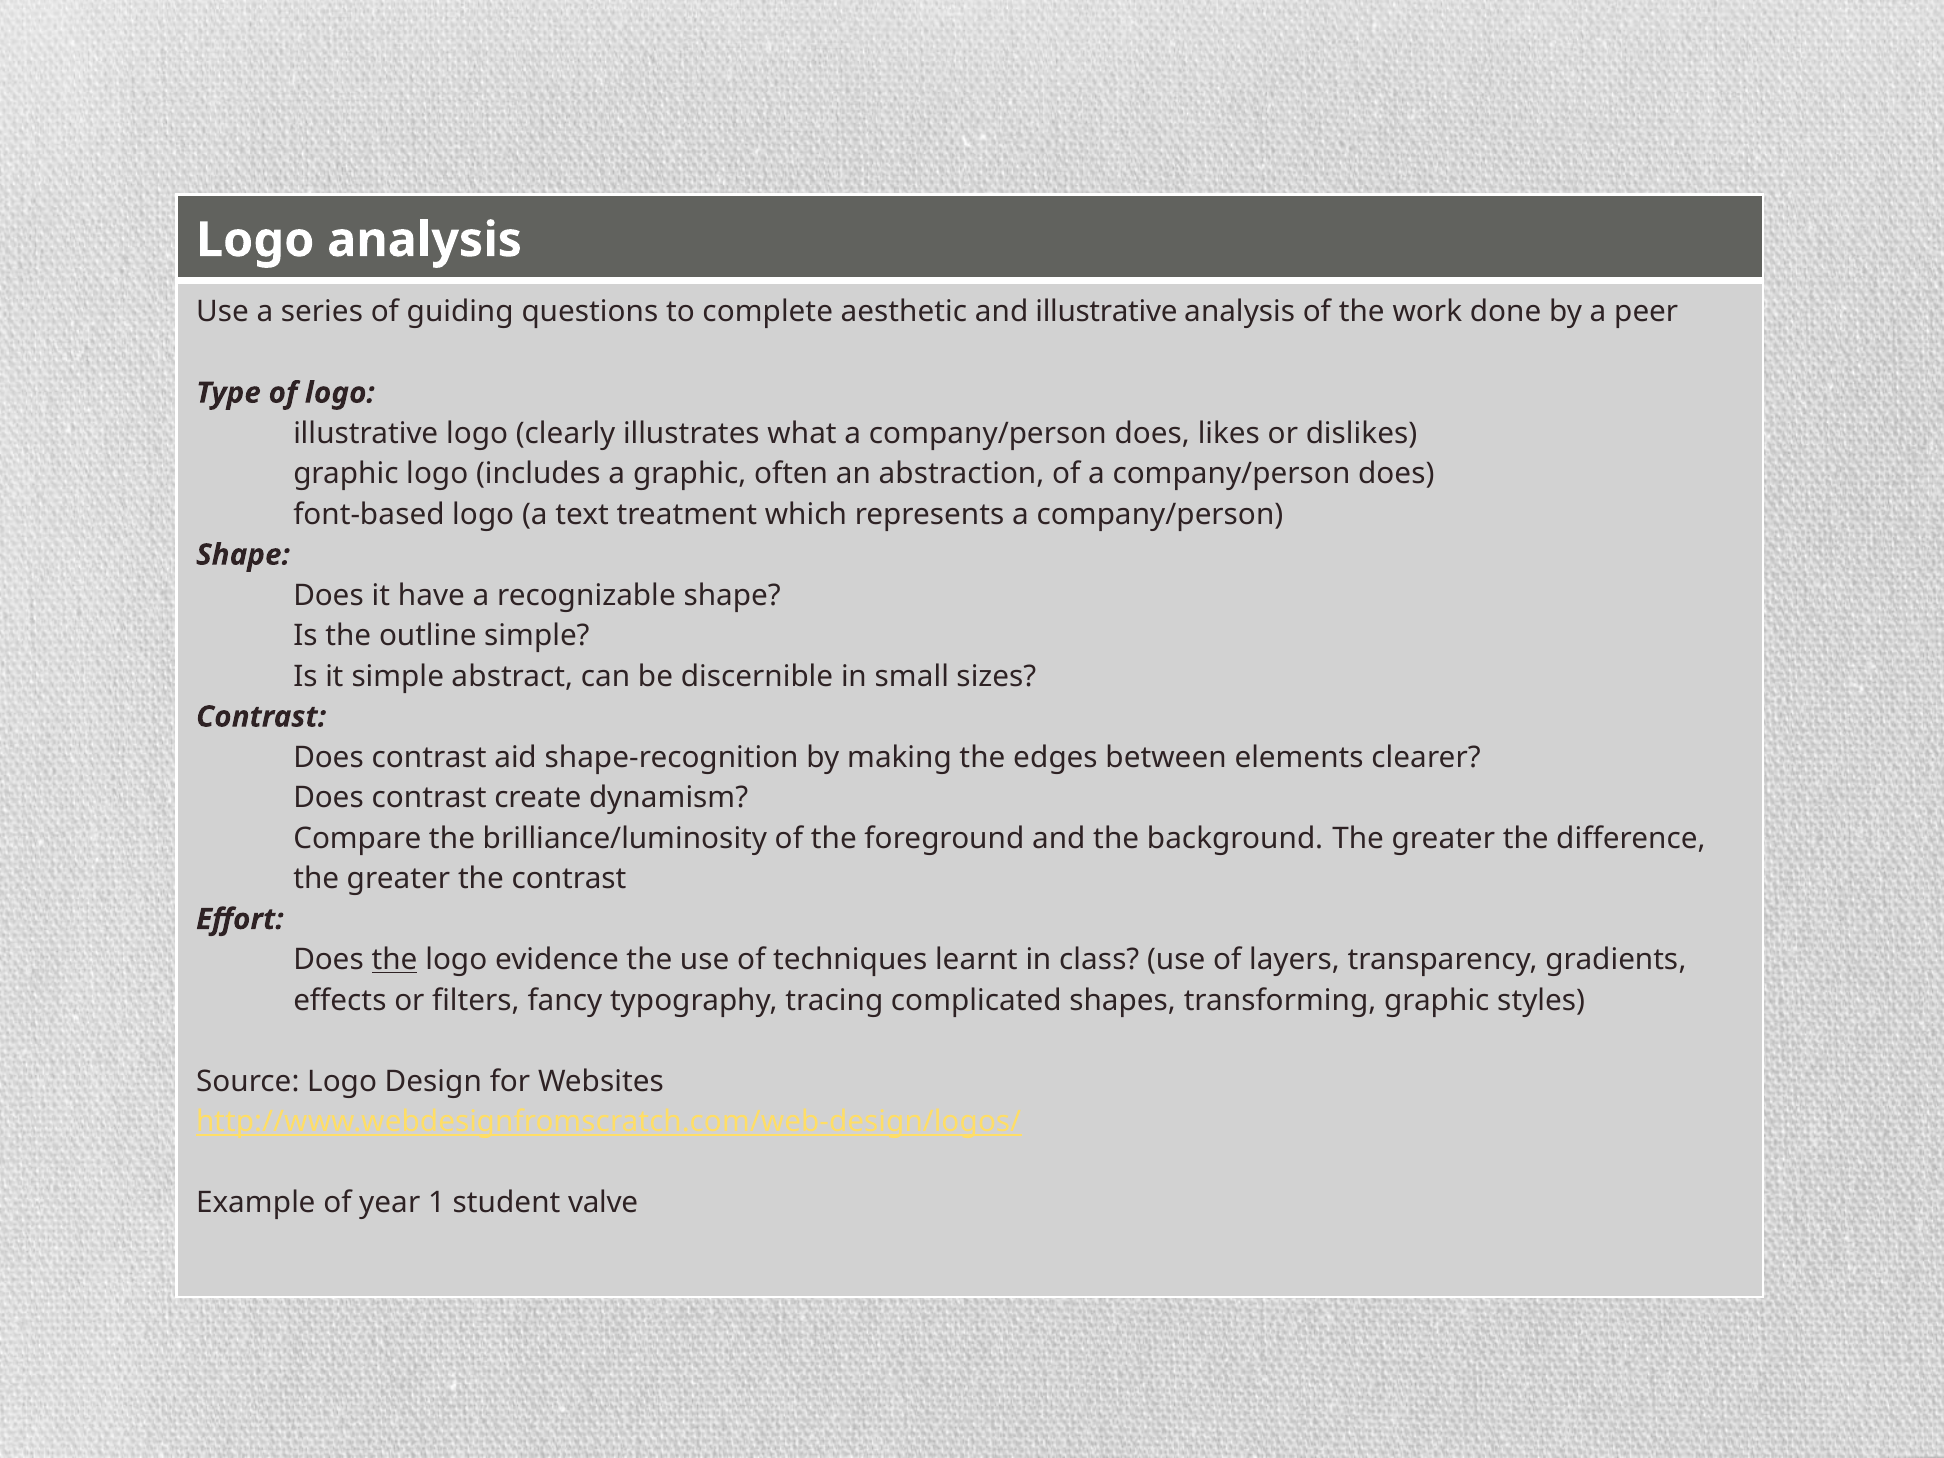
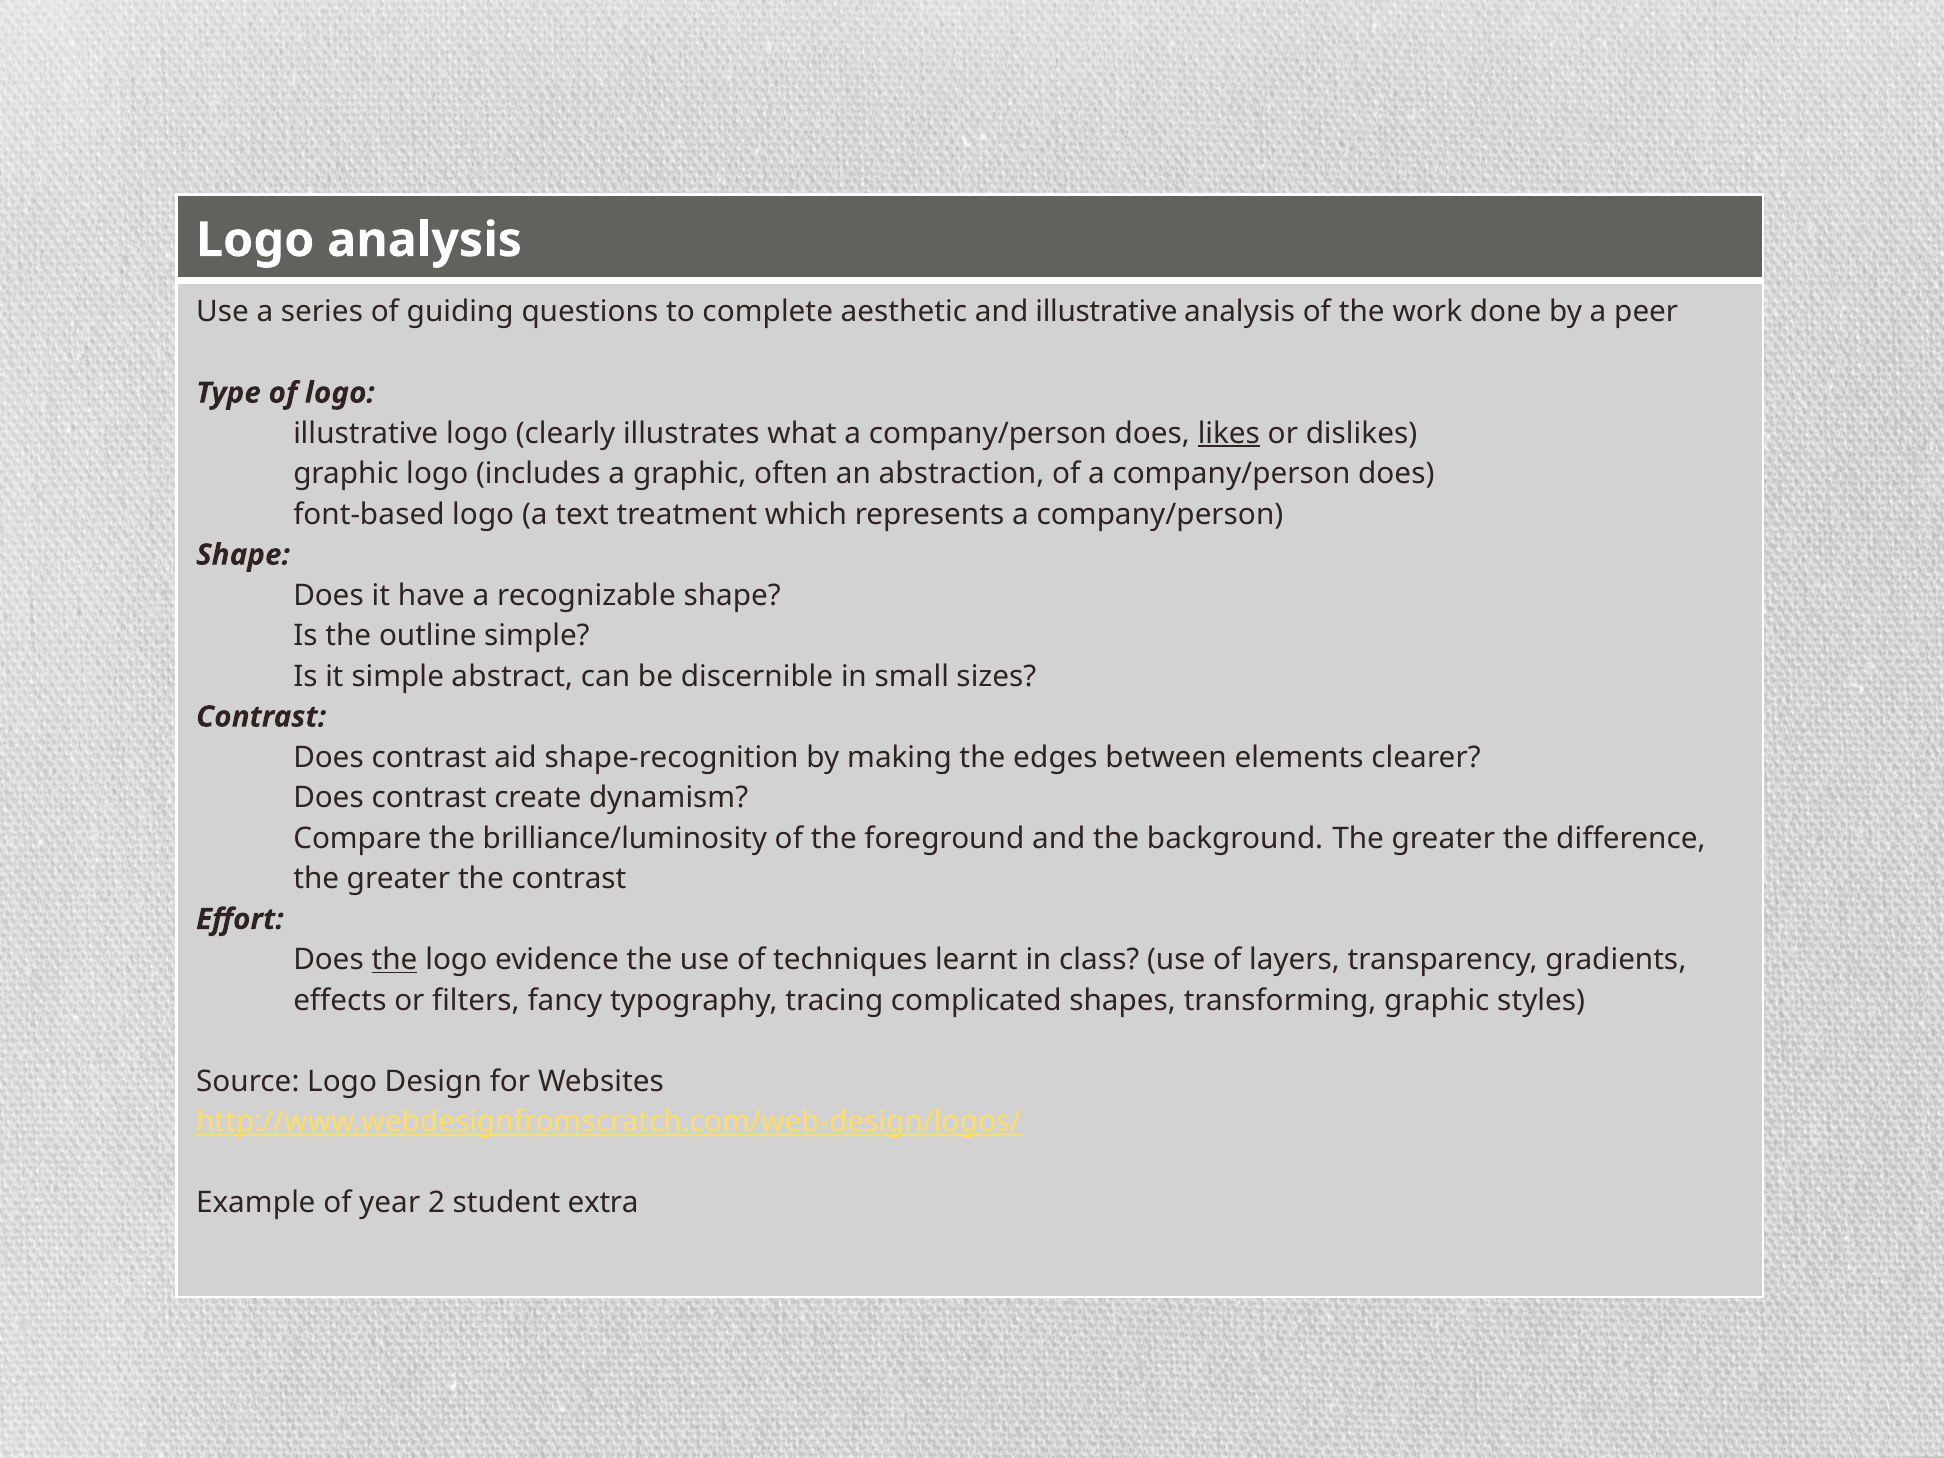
likes underline: none -> present
1: 1 -> 2
valve: valve -> extra
